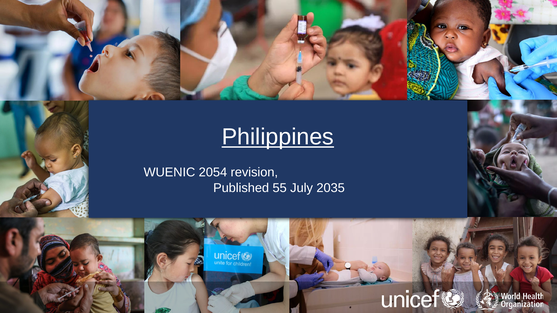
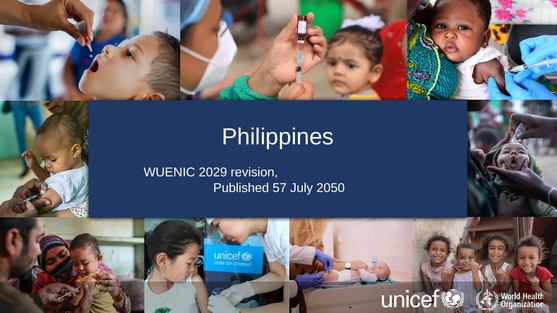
Philippines underline: present -> none
2054: 2054 -> 2029
55: 55 -> 57
2035: 2035 -> 2050
